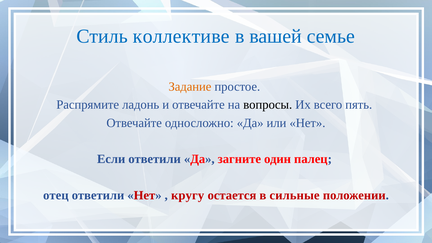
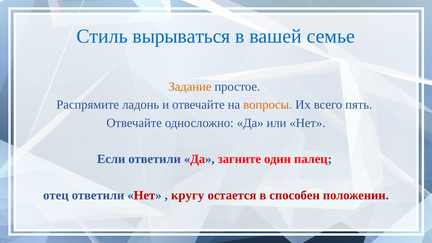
коллективе: коллективе -> вырываться
вопросы colour: black -> orange
сильные: сильные -> способен
